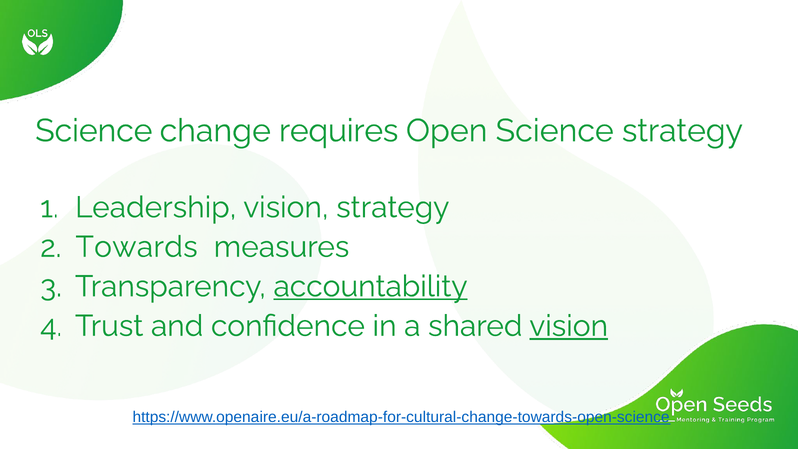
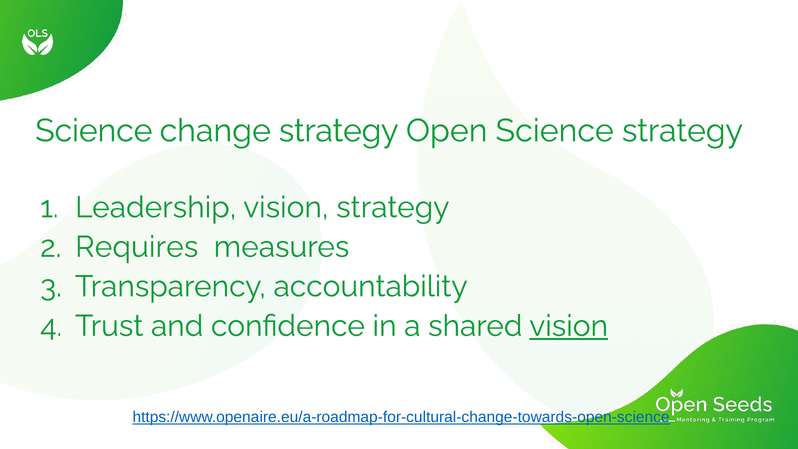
change requires: requires -> strategy
Towards: Towards -> Requires
accountability underline: present -> none
